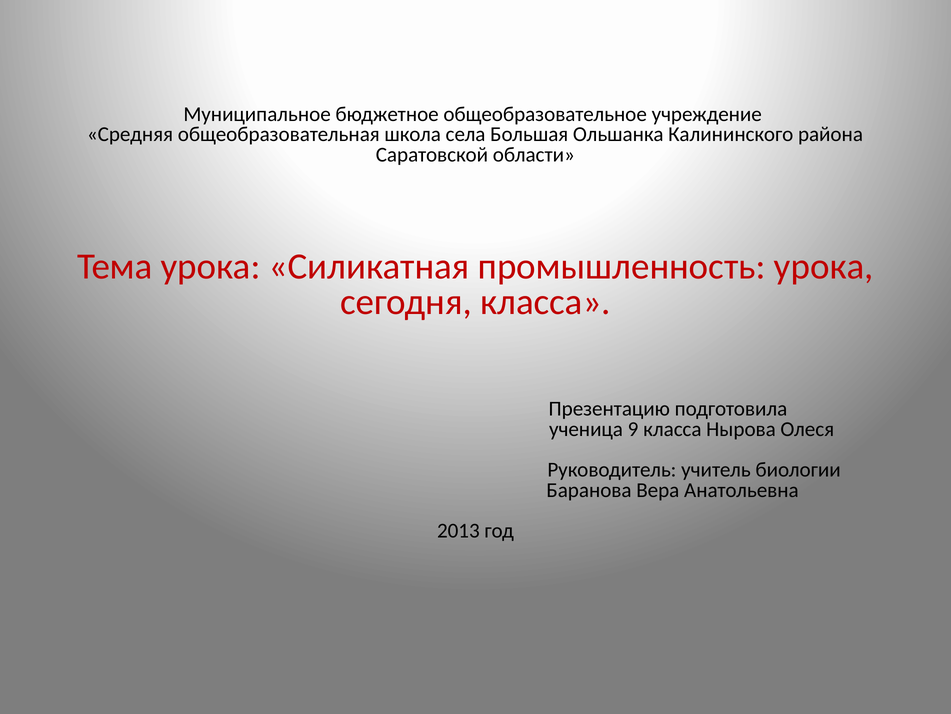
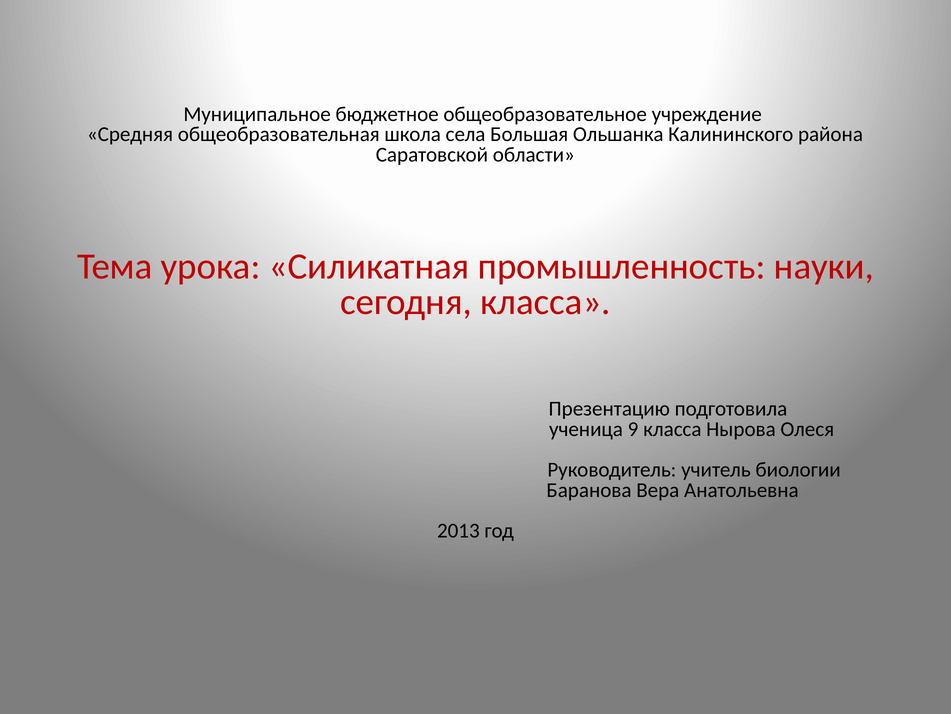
промышленность урока: урока -> науки
